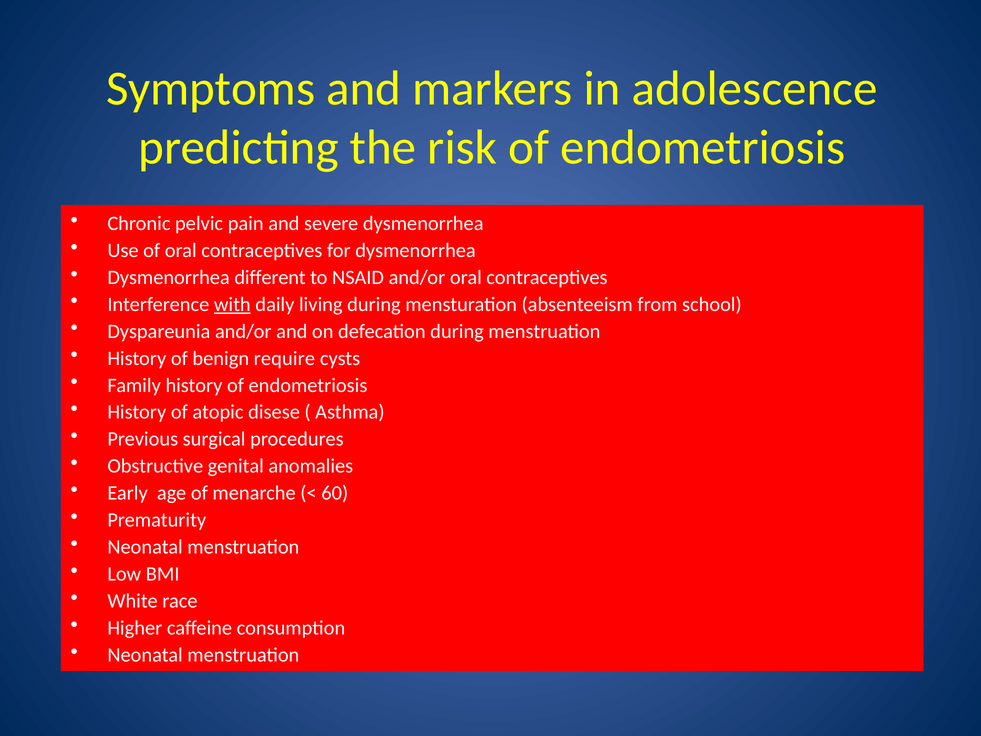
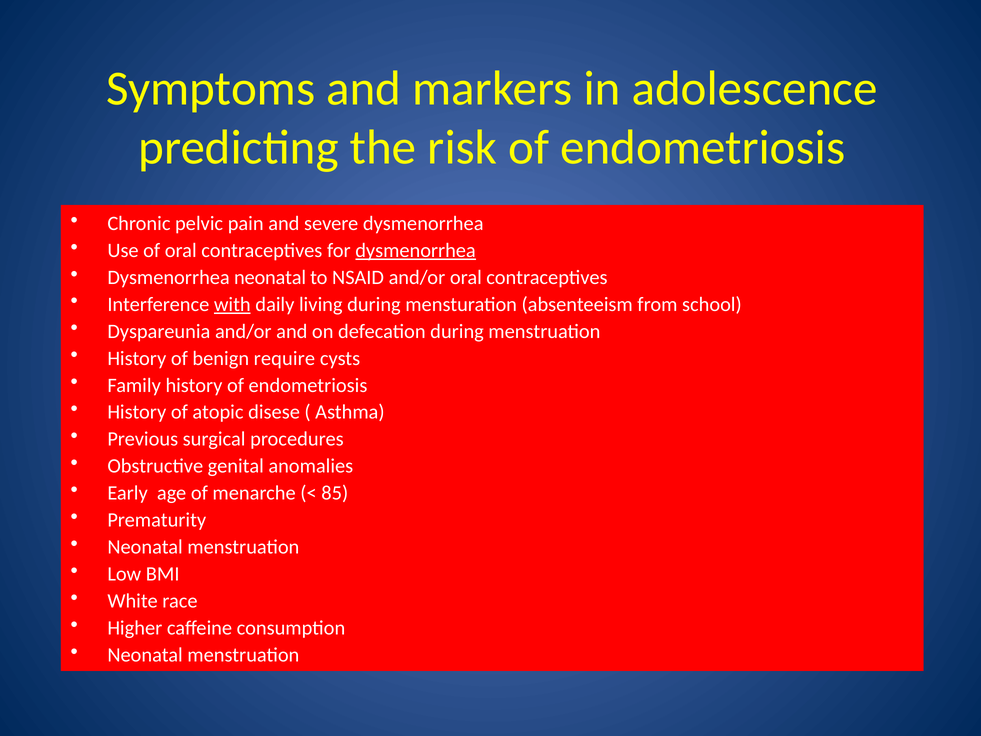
dysmenorrhea at (416, 250) underline: none -> present
Dysmenorrhea different: different -> neonatal
60: 60 -> 85
